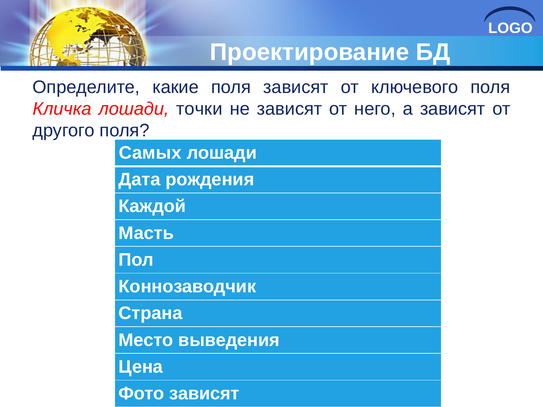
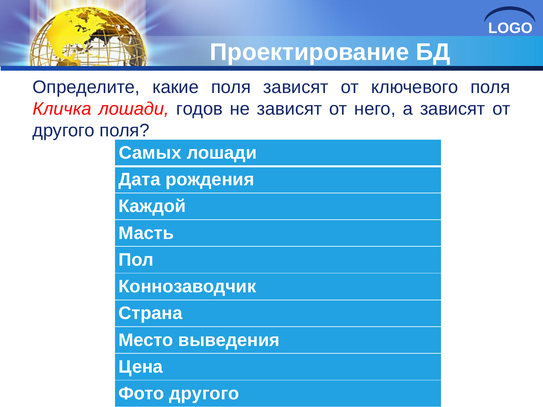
точки: точки -> годов
Фото зависят: зависят -> другого
